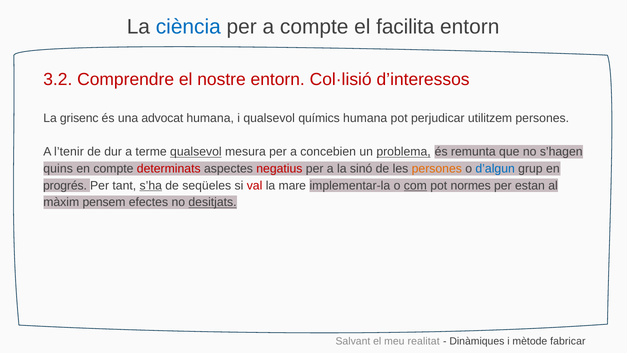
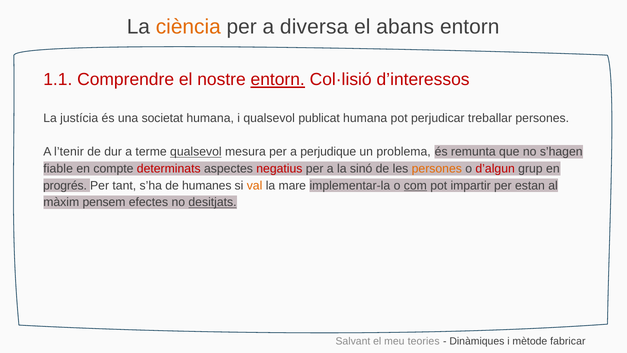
ciència colour: blue -> orange
a compte: compte -> diversa
facilita: facilita -> abans
3.2: 3.2 -> 1.1
entorn at (278, 80) underline: none -> present
grisenc: grisenc -> justícia
advocat: advocat -> societat
químics: químics -> publicat
utilitzem: utilitzem -> treballar
concebien: concebien -> perjudique
problema underline: present -> none
quins: quins -> fiable
d’algun colour: blue -> red
s’ha underline: present -> none
seqüeles: seqüeles -> humanes
val colour: red -> orange
normes: normes -> impartir
realitat: realitat -> teories
